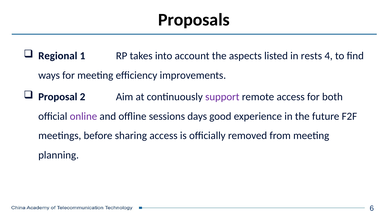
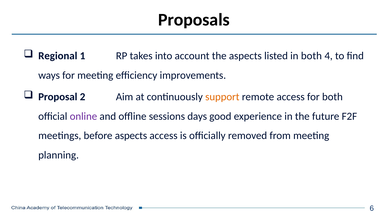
in rests: rests -> both
support colour: purple -> orange
before sharing: sharing -> aspects
